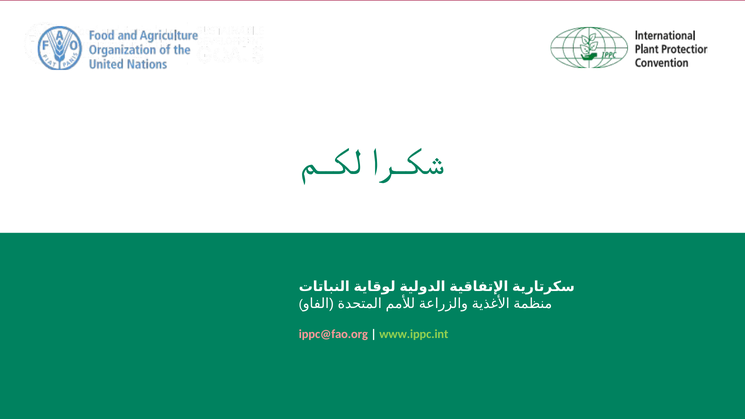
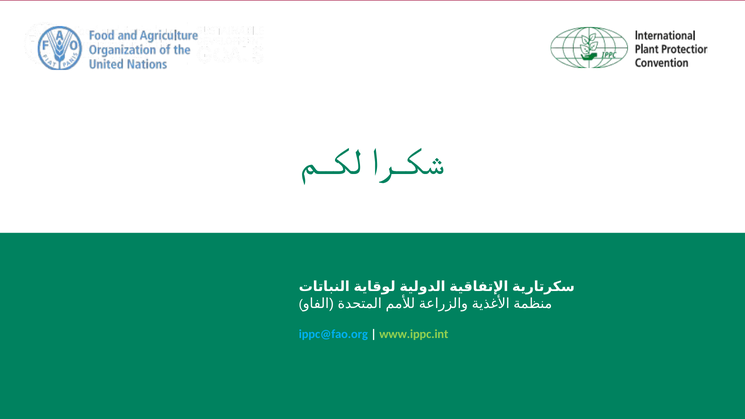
ippc@fao.org colour: pink -> light blue
